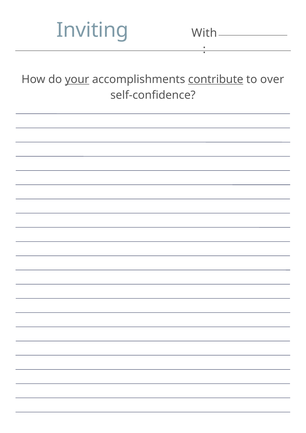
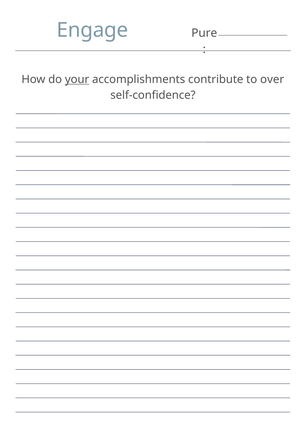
Inviting: Inviting -> Engage
With: With -> Pure
contribute underline: present -> none
